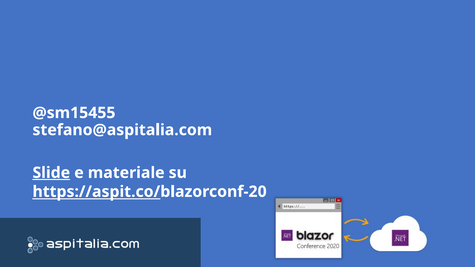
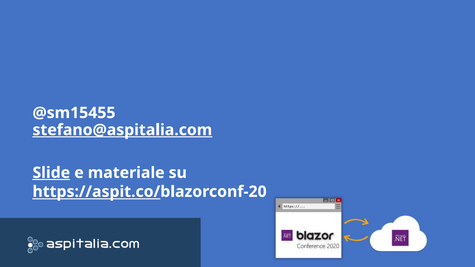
stefano@aspitalia.com underline: none -> present
